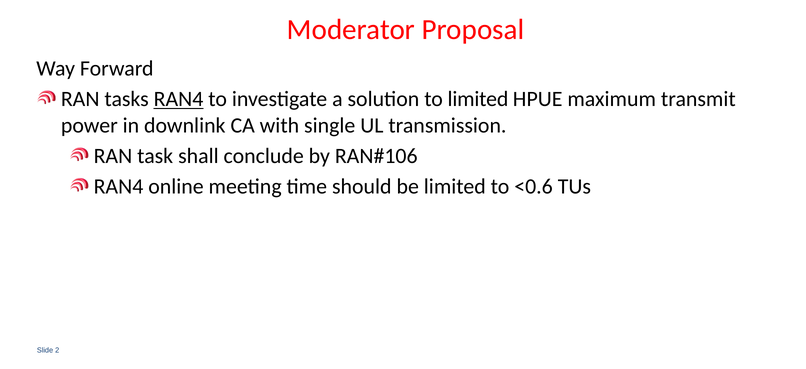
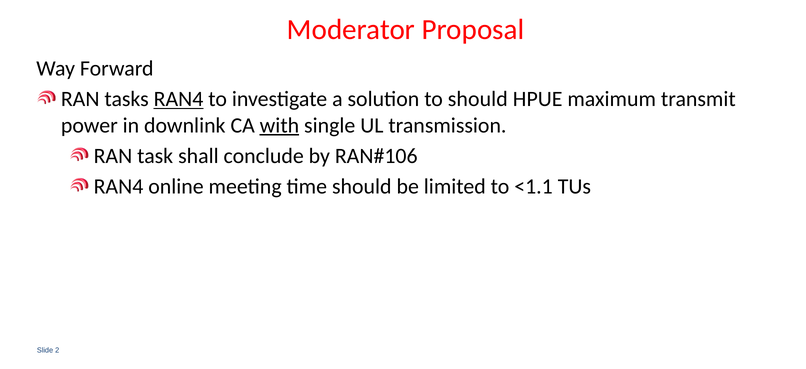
to limited: limited -> should
with underline: none -> present
<0.6: <0.6 -> <1.1
